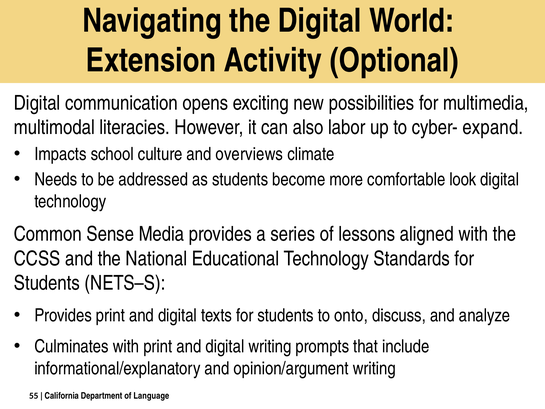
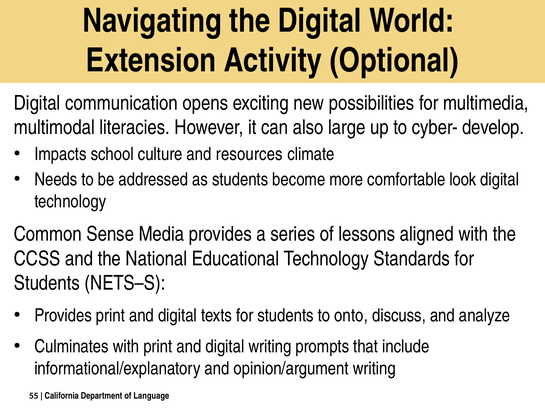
labor: labor -> large
expand: expand -> develop
overviews: overviews -> resources
